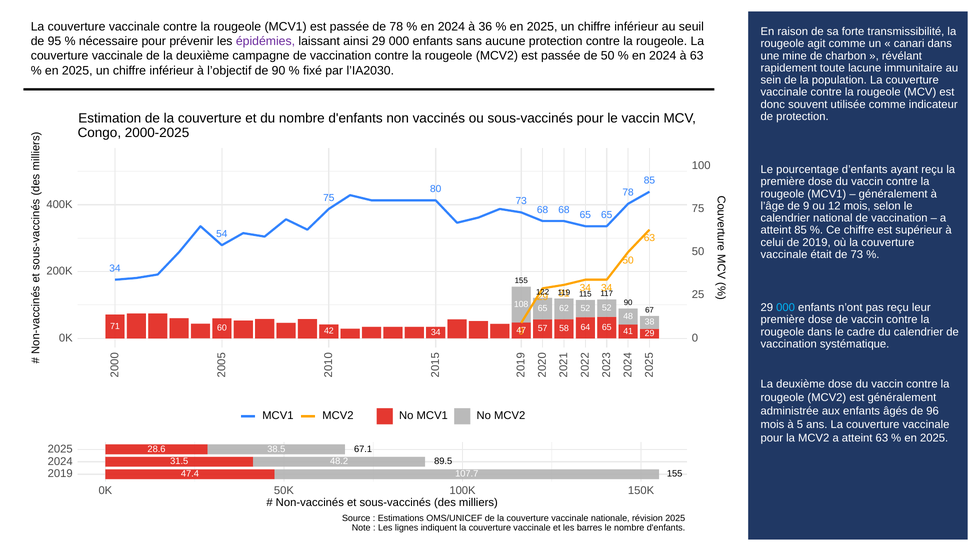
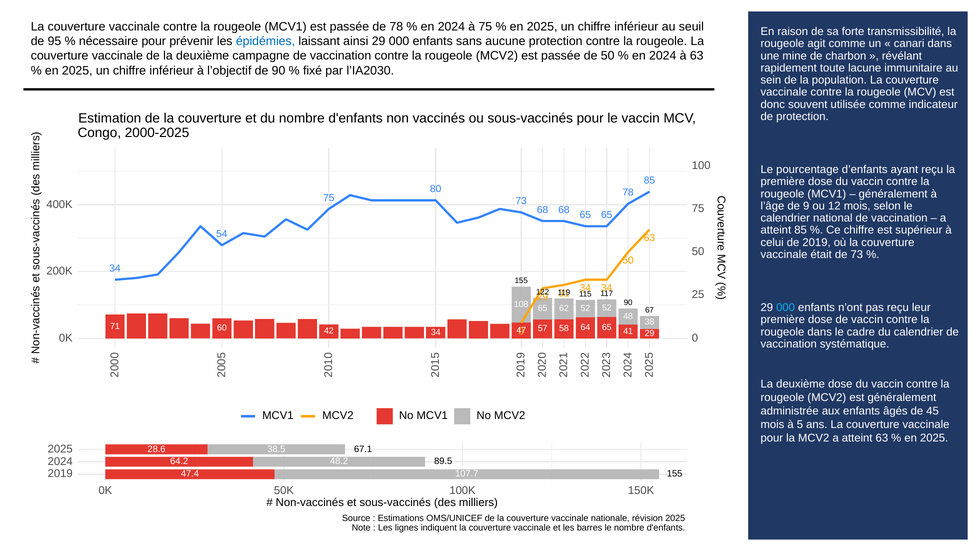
à 36: 36 -> 75
épidémies colour: purple -> blue
96: 96 -> 45
31.5: 31.5 -> 64.2
